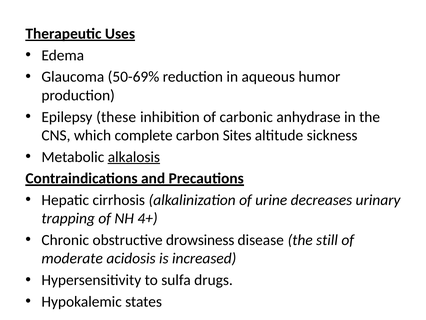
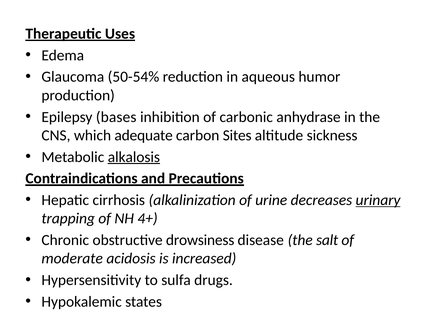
50-69%: 50-69% -> 50-54%
these: these -> bases
complete: complete -> adequate
urinary underline: none -> present
still: still -> salt
